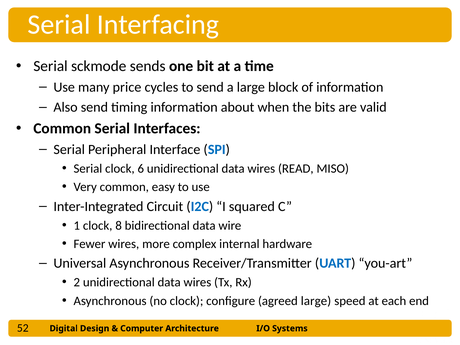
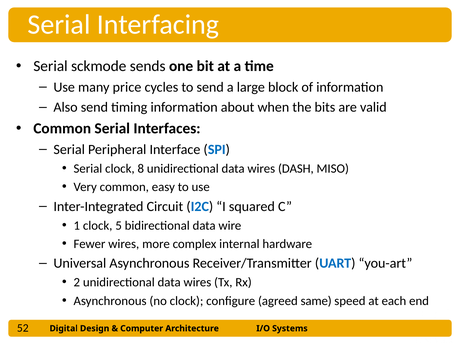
6: 6 -> 8
READ: READ -> DASH
8: 8 -> 5
agreed large: large -> same
